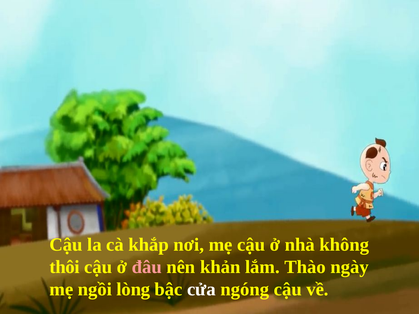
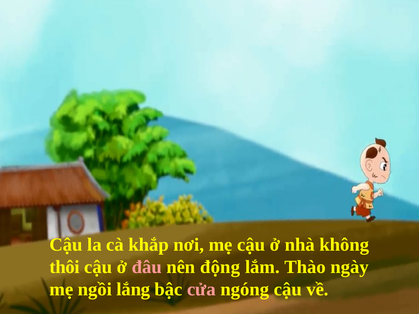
khản: khản -> động
lòng: lòng -> lắng
cửa colour: white -> pink
